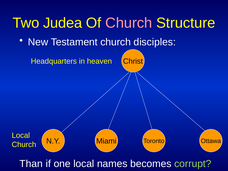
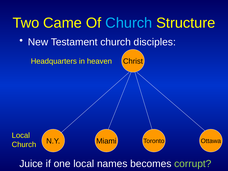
Judea: Judea -> Came
Church at (129, 23) colour: pink -> light blue
Than: Than -> Juice
